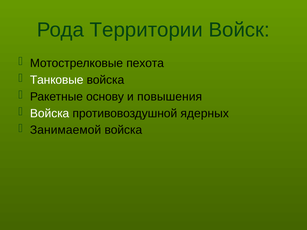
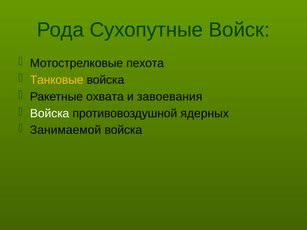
Территории: Территории -> Сухопутные
Танковые colour: white -> yellow
основу: основу -> охвата
повышения: повышения -> завоевания
